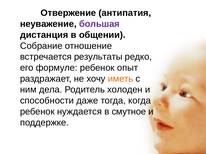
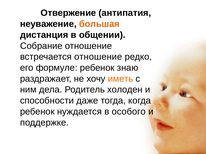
большая colour: purple -> orange
встречается результаты: результаты -> отношение
опыт: опыт -> знаю
смутное: смутное -> особого
